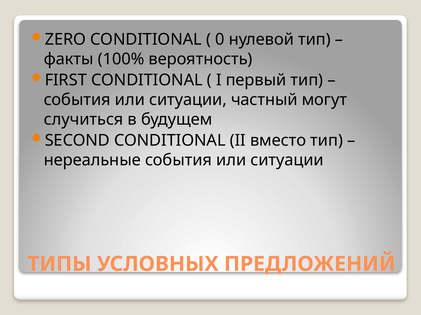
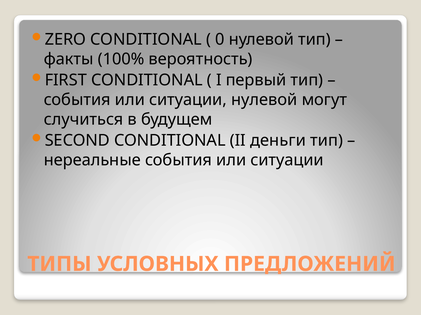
ситуации частный: частный -> нулевой
вместо: вместо -> деньги
